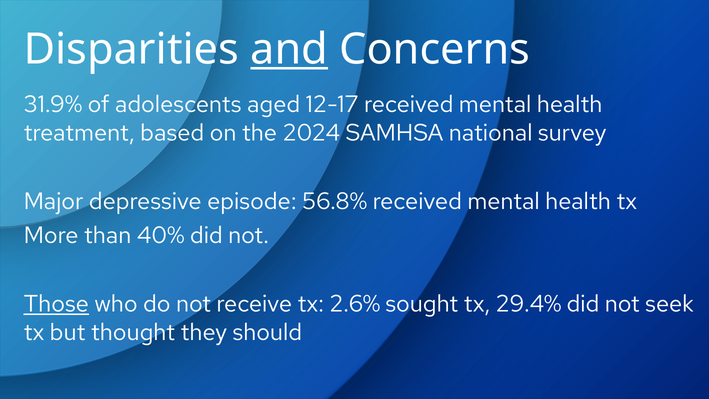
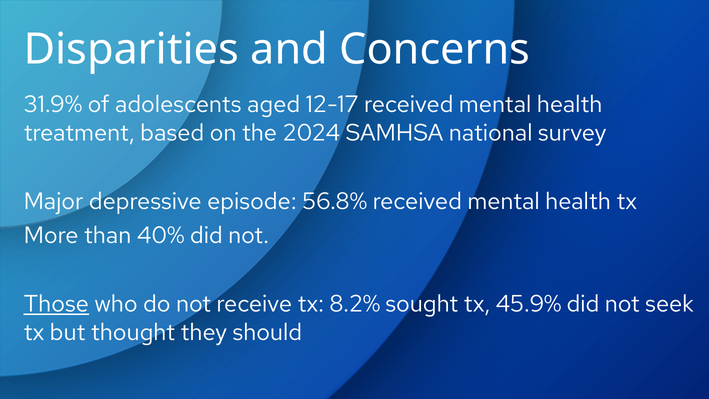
and underline: present -> none
2.6%: 2.6% -> 8.2%
29.4%: 29.4% -> 45.9%
